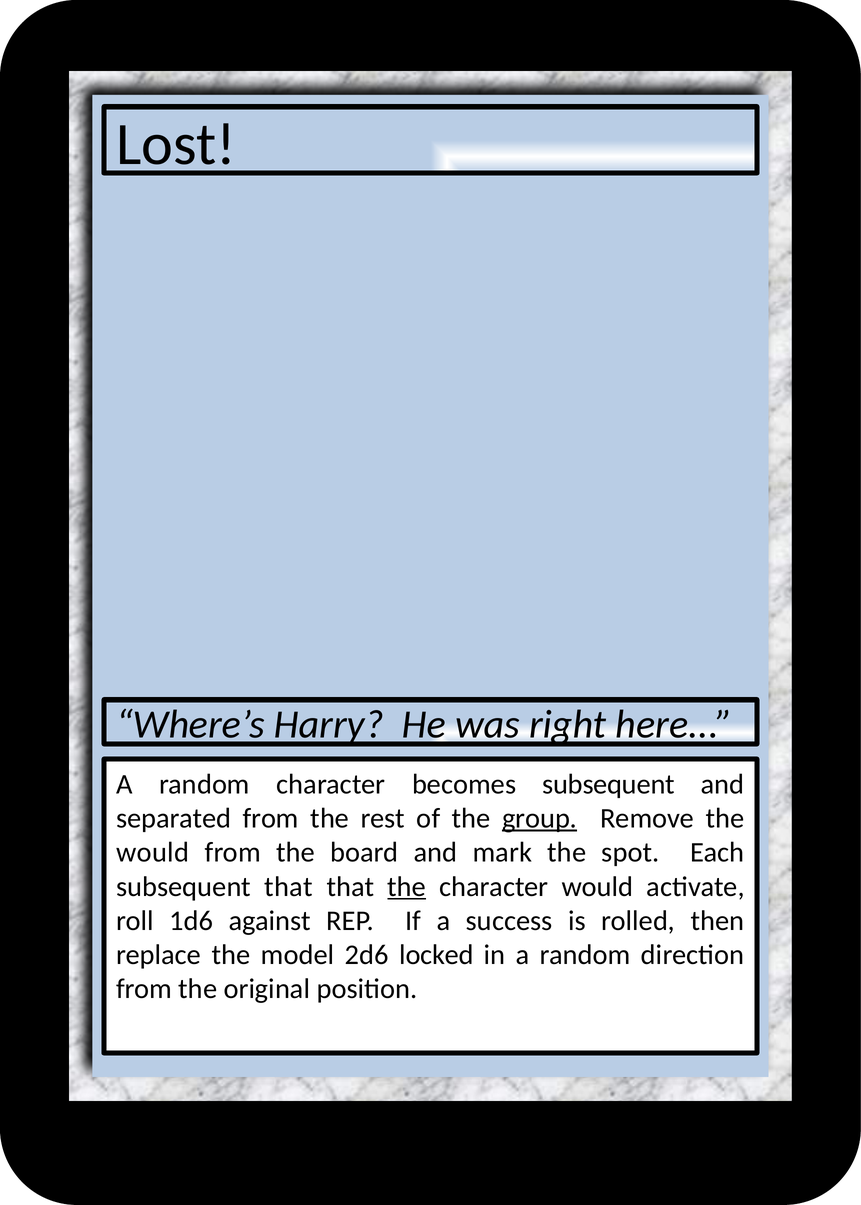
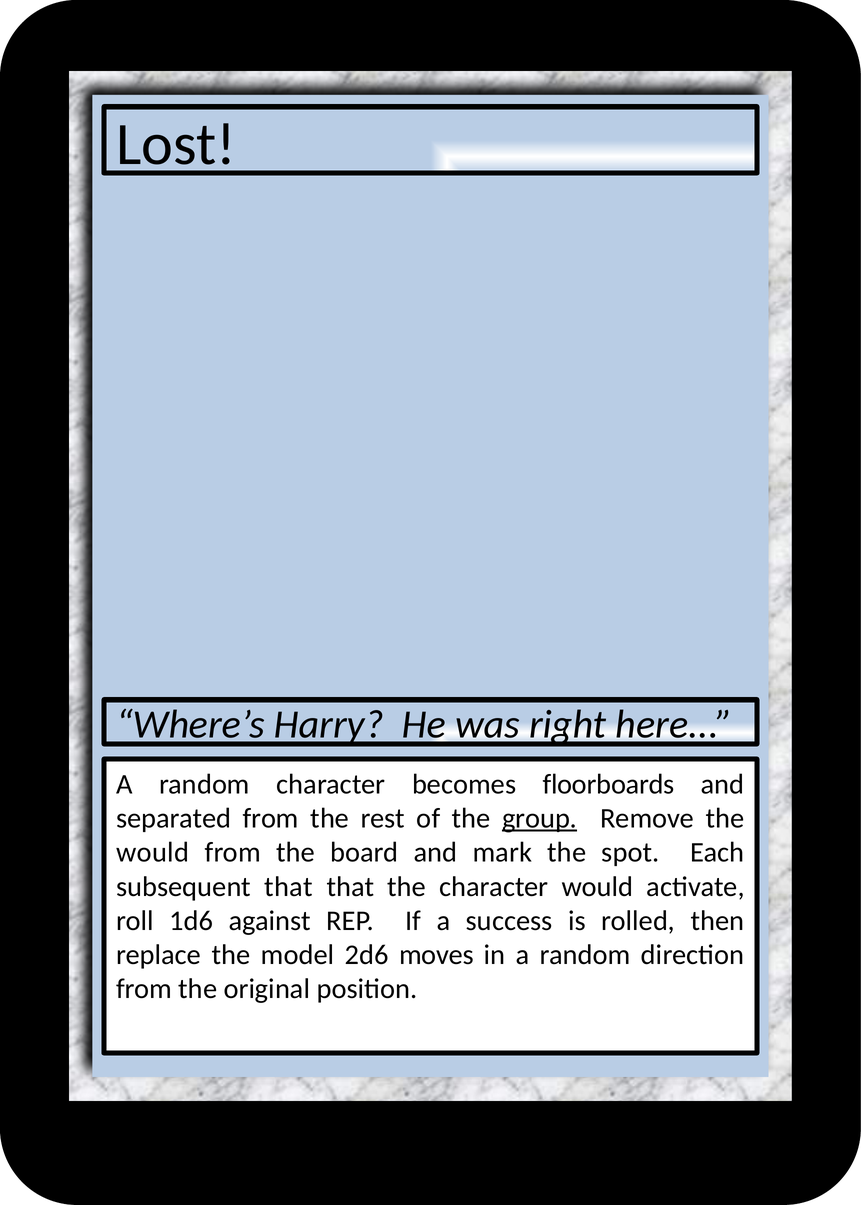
becomes subsequent: subsequent -> floorboards
the at (407, 887) underline: present -> none
locked: locked -> moves
